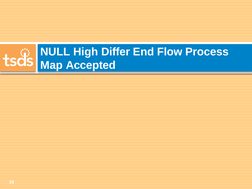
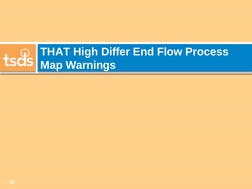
NULL: NULL -> THAT
Accepted: Accepted -> Warnings
